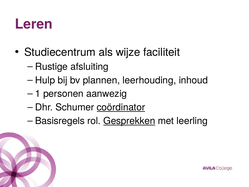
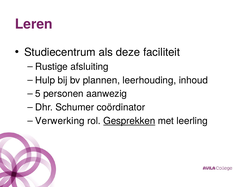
wijze: wijze -> deze
1: 1 -> 5
coördinator underline: present -> none
Basisregels: Basisregels -> Verwerking
